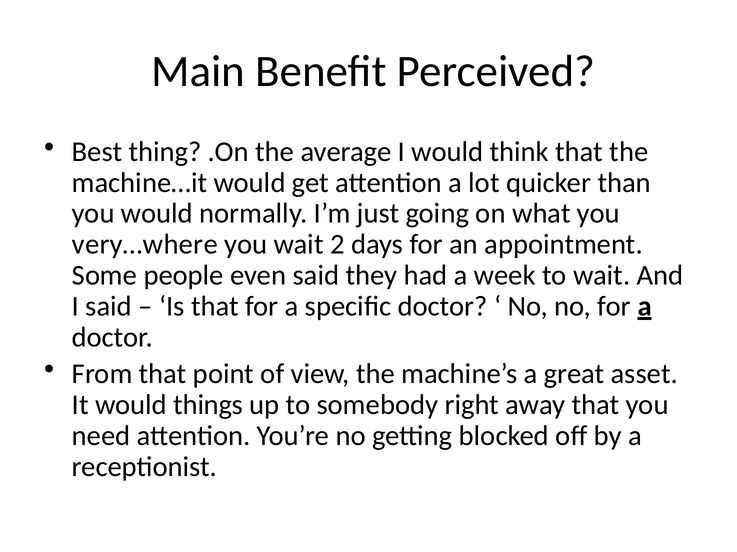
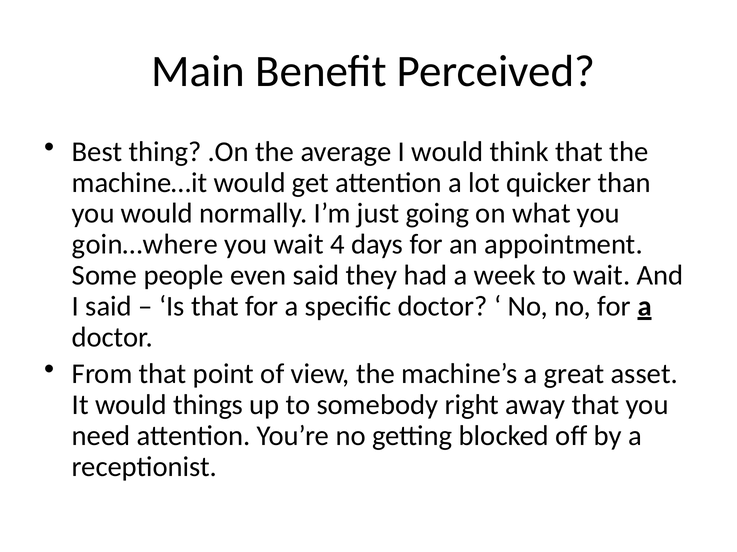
very…where: very…where -> goin…where
2: 2 -> 4
